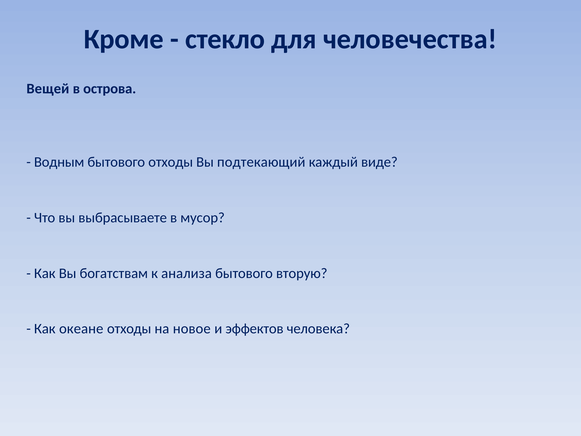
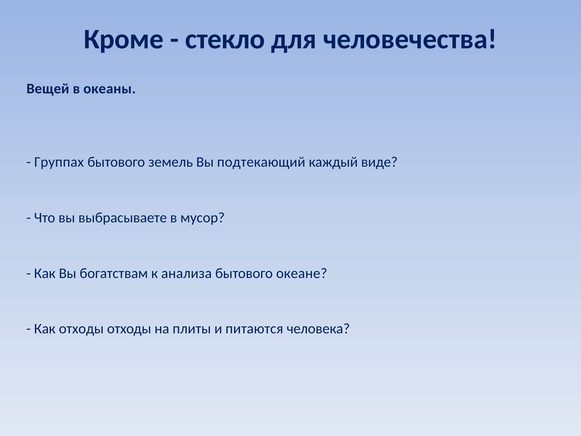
острова: острова -> океаны
Водным: Водным -> Группах
бытового отходы: отходы -> земель
вторую: вторую -> океане
Как океане: океане -> отходы
новое: новое -> плиты
эффектов: эффектов -> питаются
